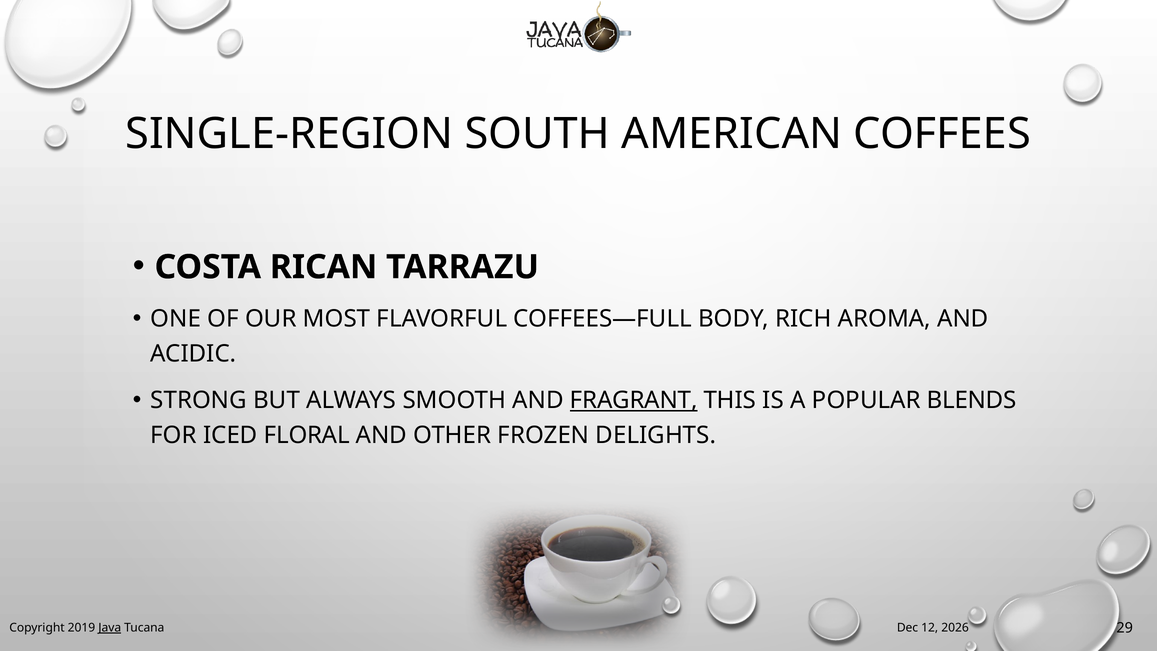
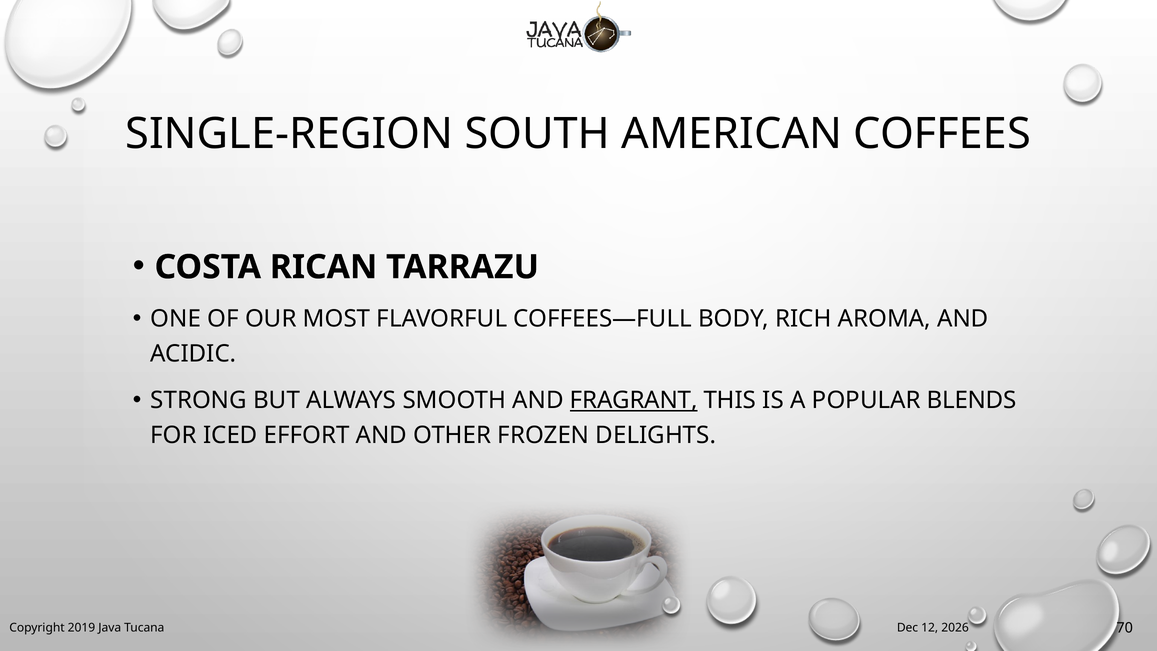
FLORAL: FLORAL -> EFFORT
Java underline: present -> none
29: 29 -> 70
